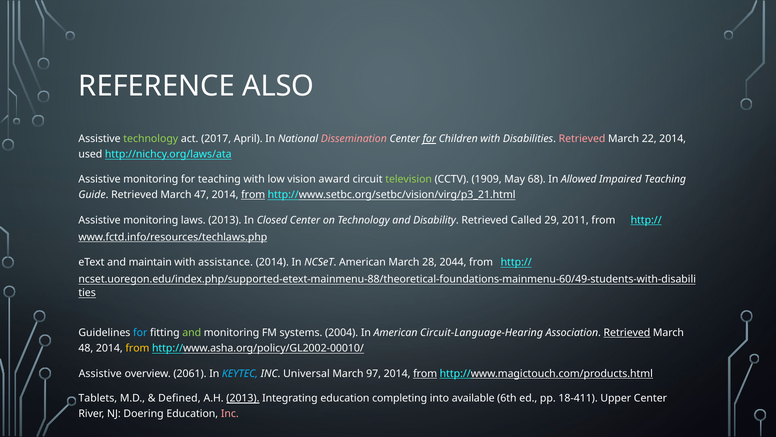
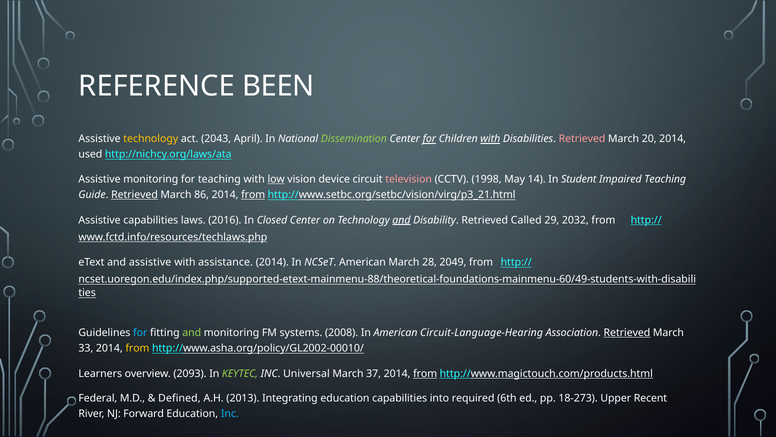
ALSO: ALSO -> BEEN
technology at (151, 139) colour: light green -> yellow
2017: 2017 -> 2043
Dissemination colour: pink -> light green
with at (490, 139) underline: none -> present
22: 22 -> 20
low underline: none -> present
award: award -> device
television colour: light green -> pink
1909: 1909 -> 1998
68: 68 -> 14
Allowed: Allowed -> Student
Retrieved at (134, 195) underline: none -> present
47: 47 -> 86
monitoring at (151, 220): monitoring -> capabilities
laws 2013: 2013 -> 2016
and at (401, 220) underline: none -> present
2011: 2011 -> 2032
and maintain: maintain -> assistive
2044: 2044 -> 2049
2004: 2004 -> 2008
48: 48 -> 33
Assistive at (100, 373): Assistive -> Learners
2061: 2061 -> 2093
KEYTEC colour: light blue -> light green
97: 97 -> 37
Tablets: Tablets -> Federal
2013 at (243, 398) underline: present -> none
education completing: completing -> capabilities
available: available -> required
18-411: 18-411 -> 18-273
Upper Center: Center -> Recent
Doering: Doering -> Forward
Inc at (230, 413) colour: pink -> light blue
